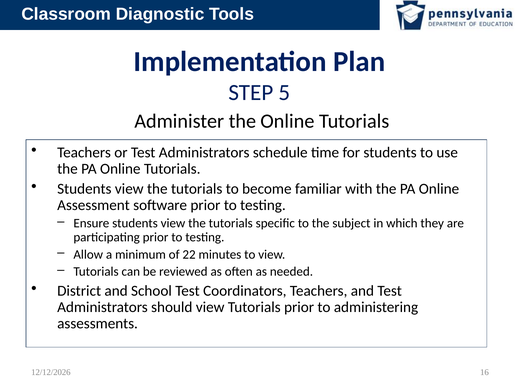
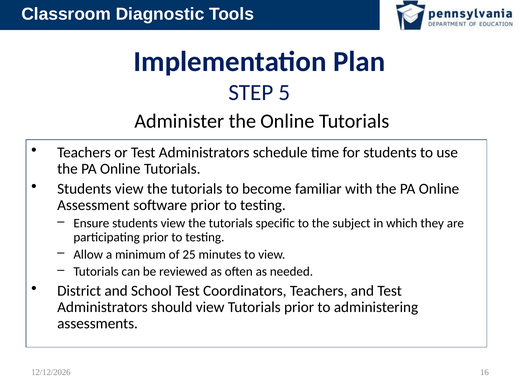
22: 22 -> 25
